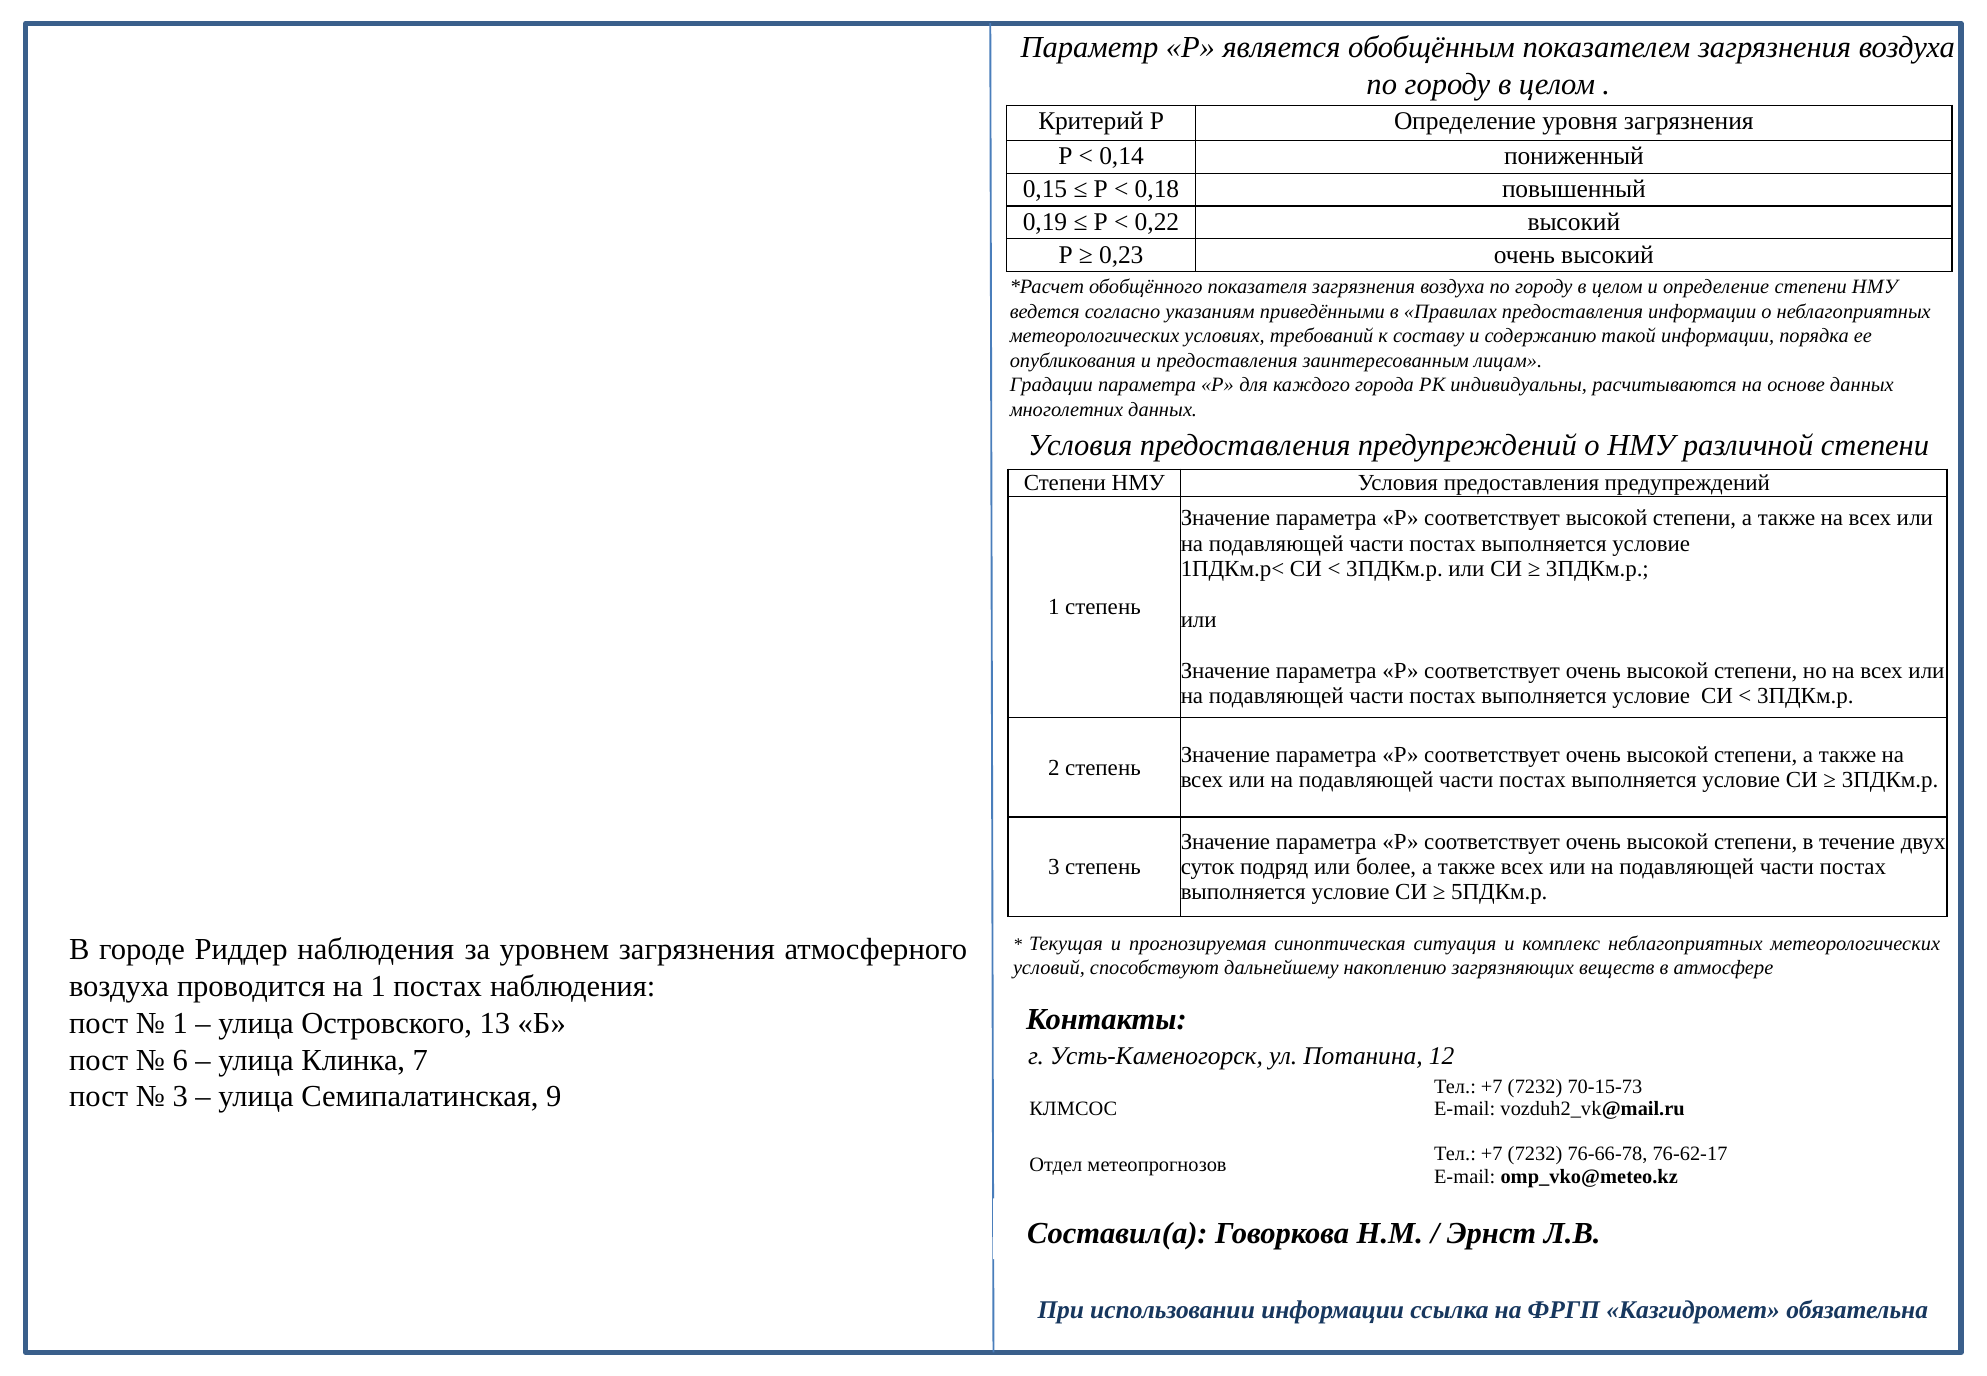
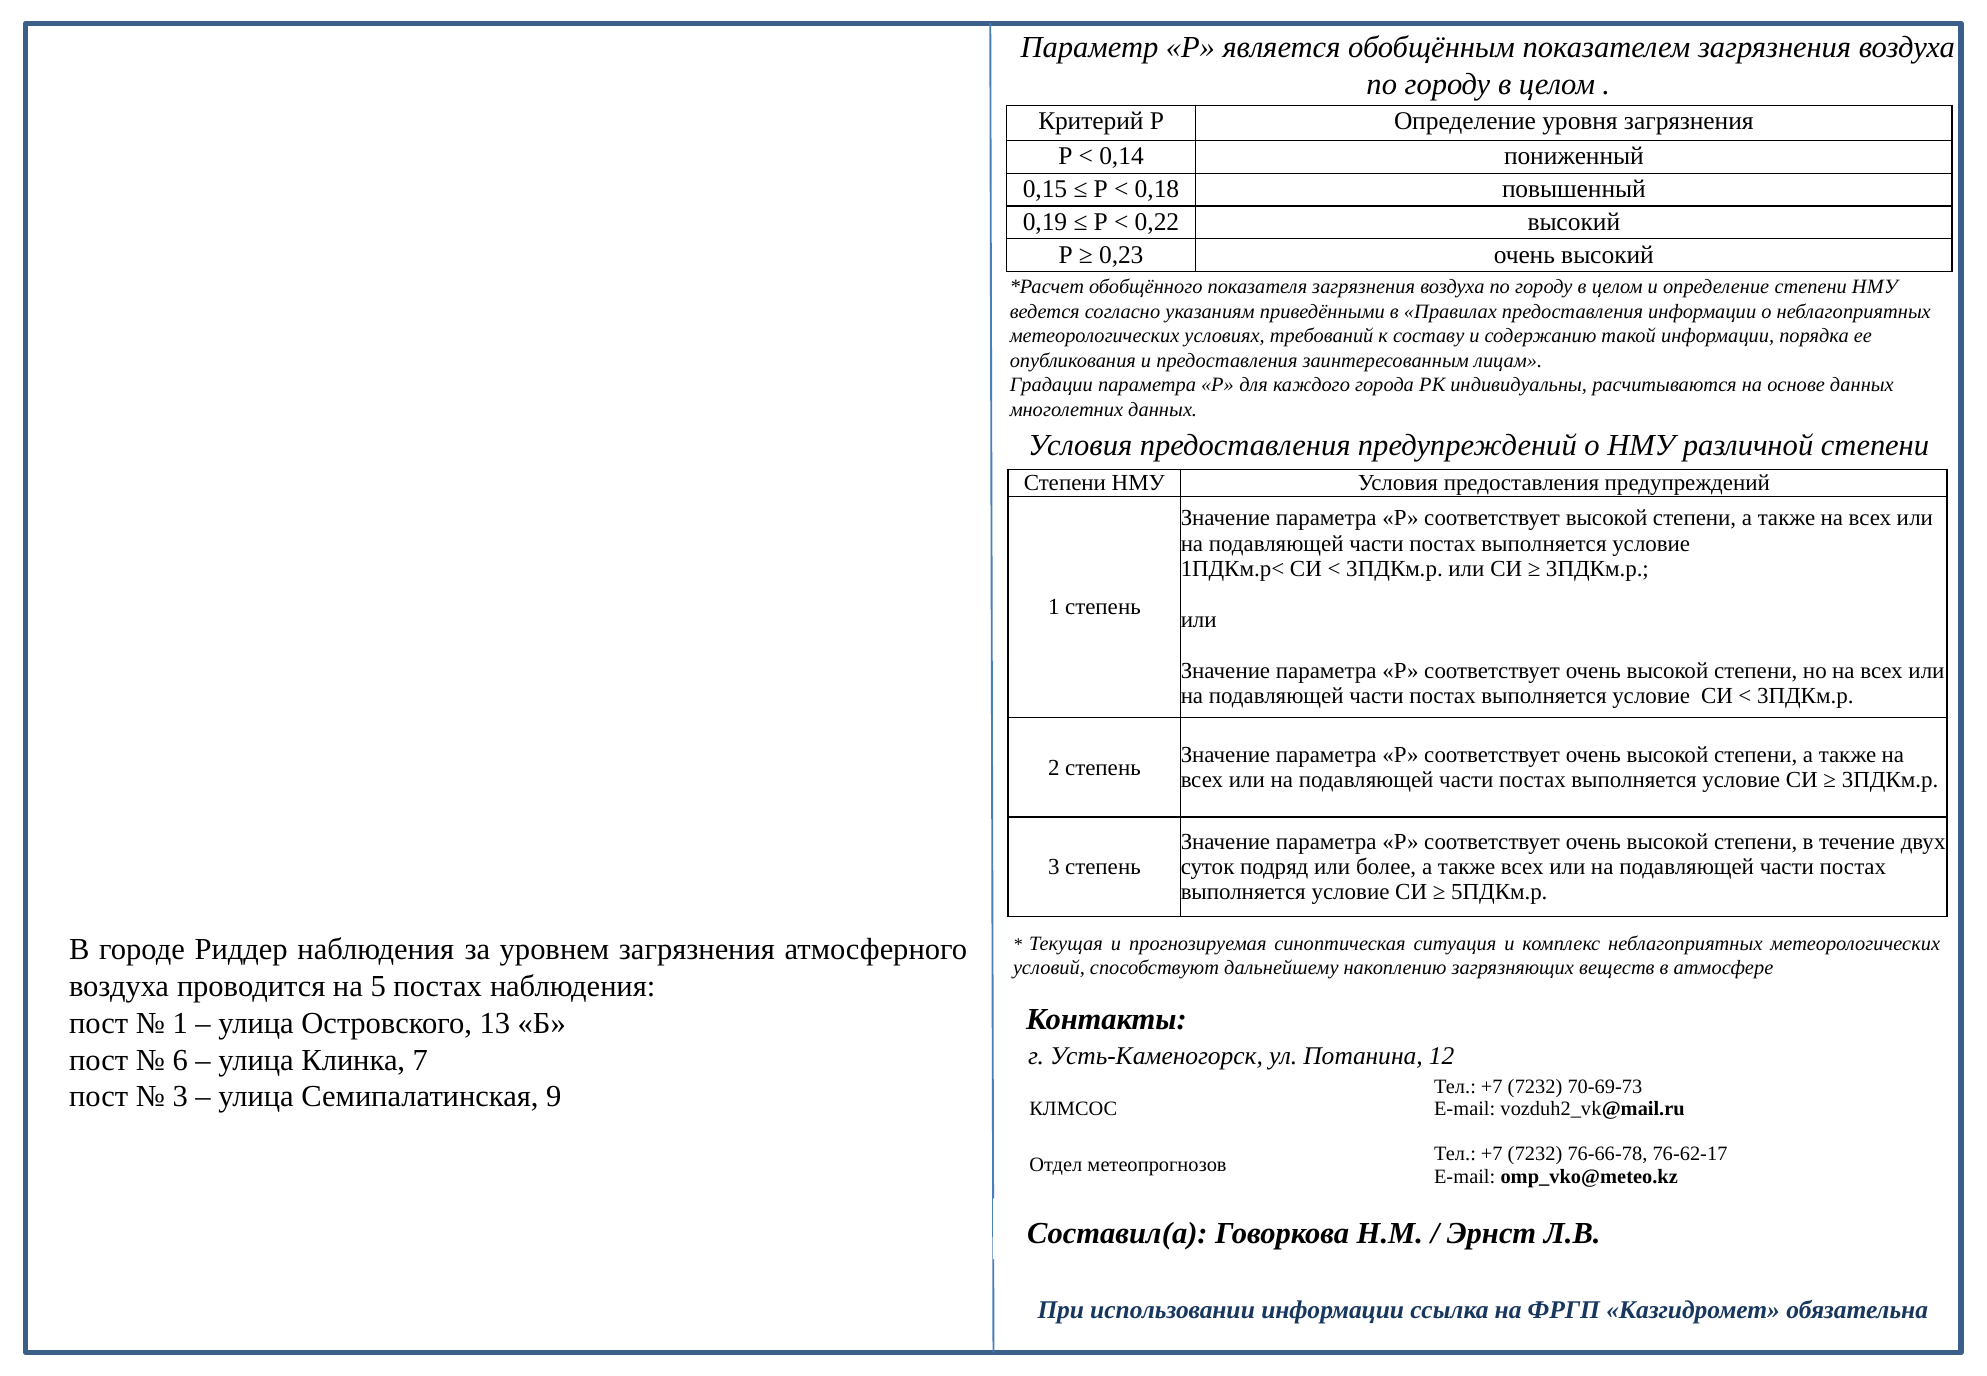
на 1: 1 -> 5
70-15-73: 70-15-73 -> 70-69-73
